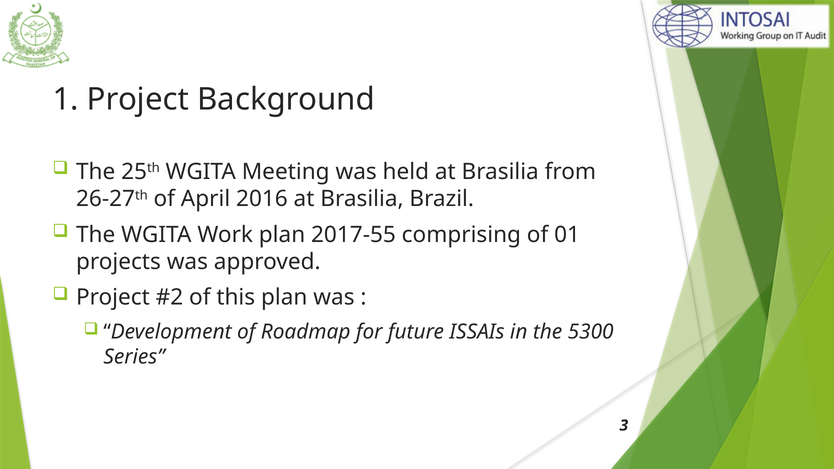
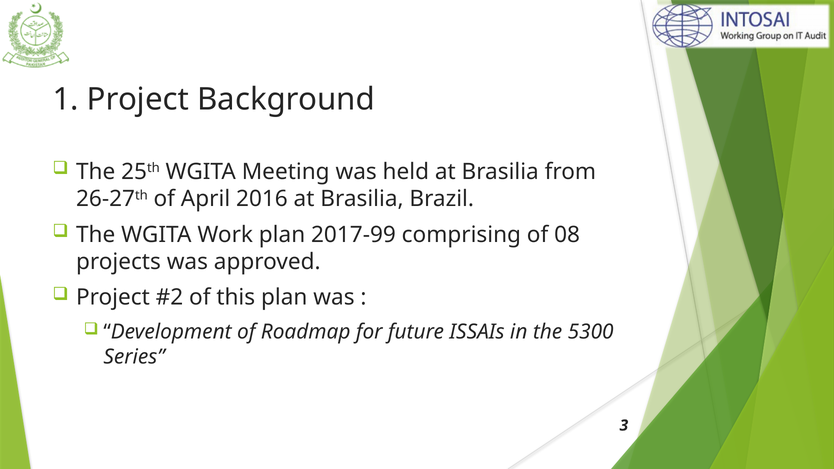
2017-55: 2017-55 -> 2017-99
01: 01 -> 08
